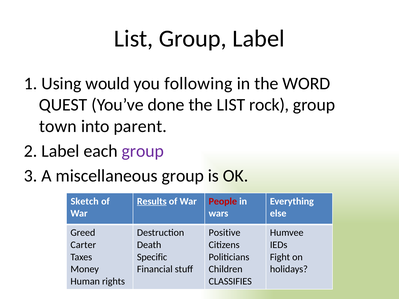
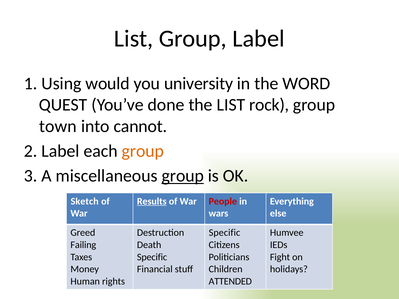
following: following -> university
parent: parent -> cannot
group at (143, 151) colour: purple -> orange
group at (183, 176) underline: none -> present
Positive at (225, 233): Positive -> Specific
Carter: Carter -> Failing
CLASSIFIES: CLASSIFIES -> ATTENDED
